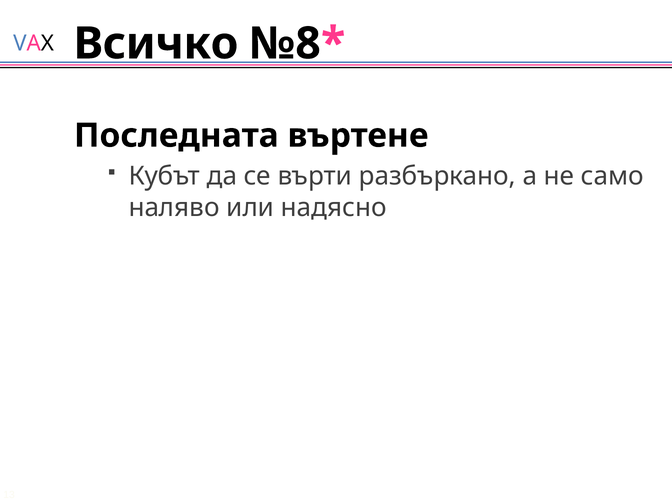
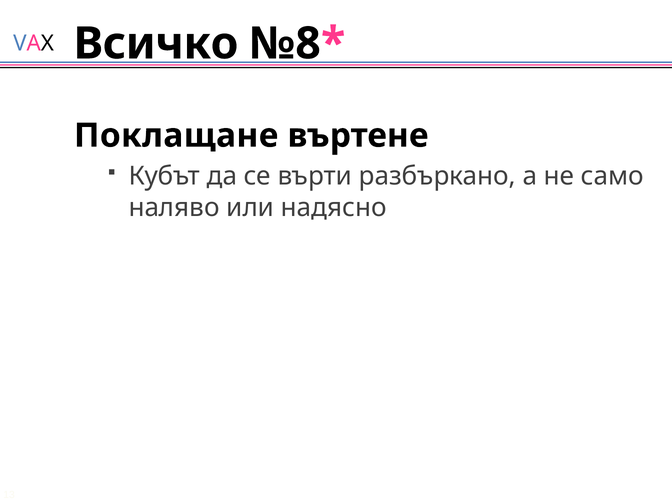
Последната: Последната -> Поклащане
